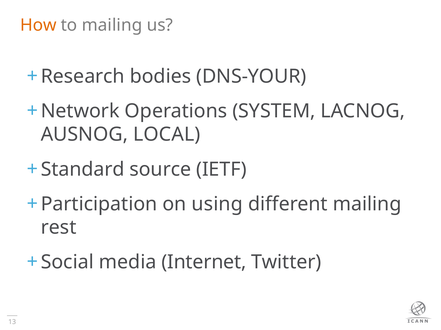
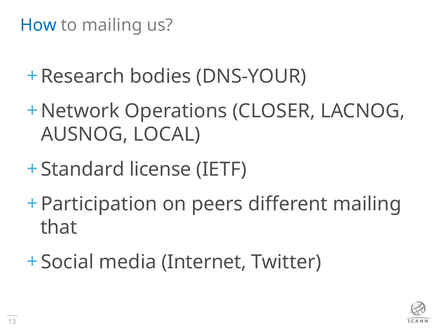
How colour: orange -> blue
SYSTEM: SYSTEM -> CLOSER
source: source -> license
using: using -> peers
rest: rest -> that
